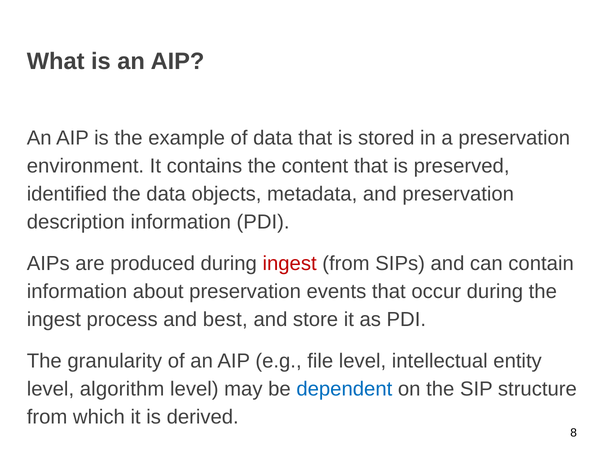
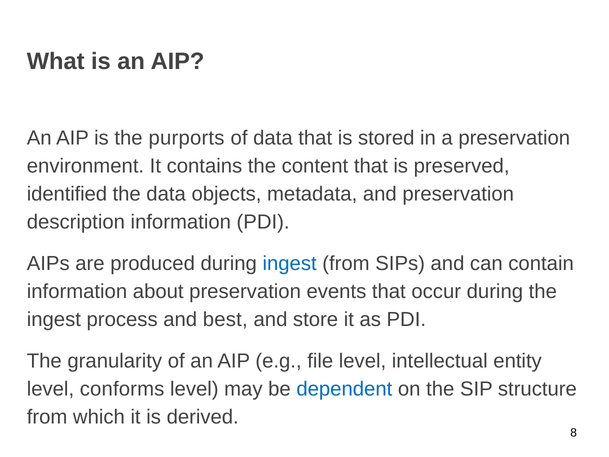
example: example -> purports
ingest at (290, 263) colour: red -> blue
algorithm: algorithm -> conforms
